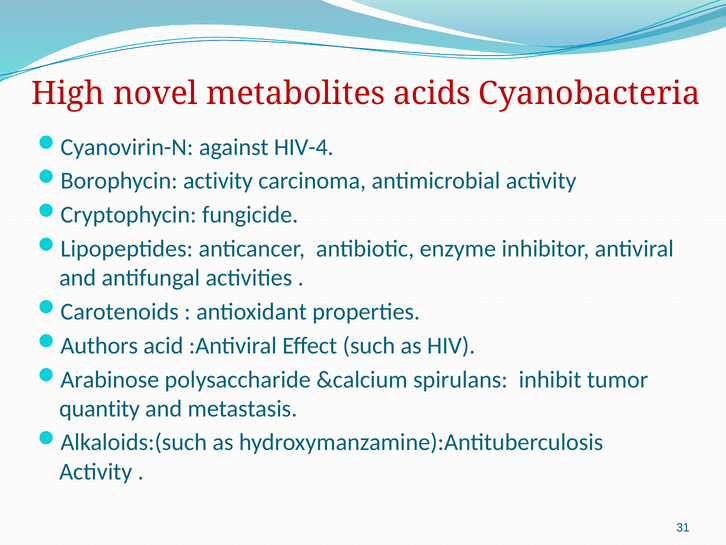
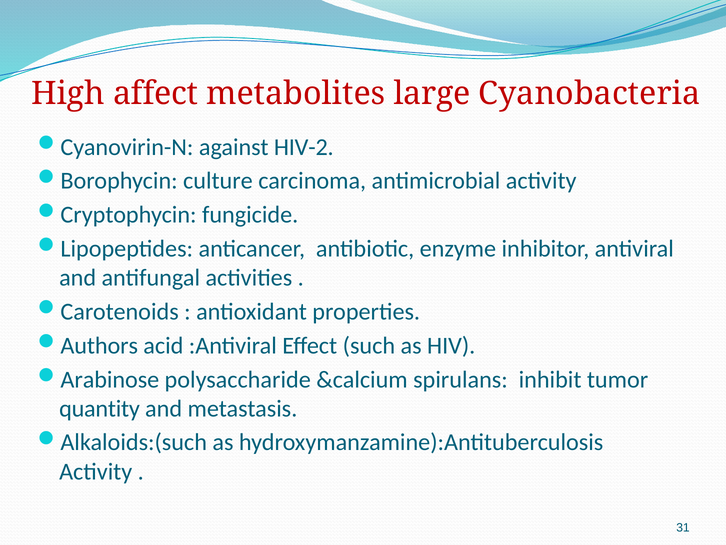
novel: novel -> affect
acids: acids -> large
HIV-4: HIV-4 -> HIV-2
Borophycin activity: activity -> culture
